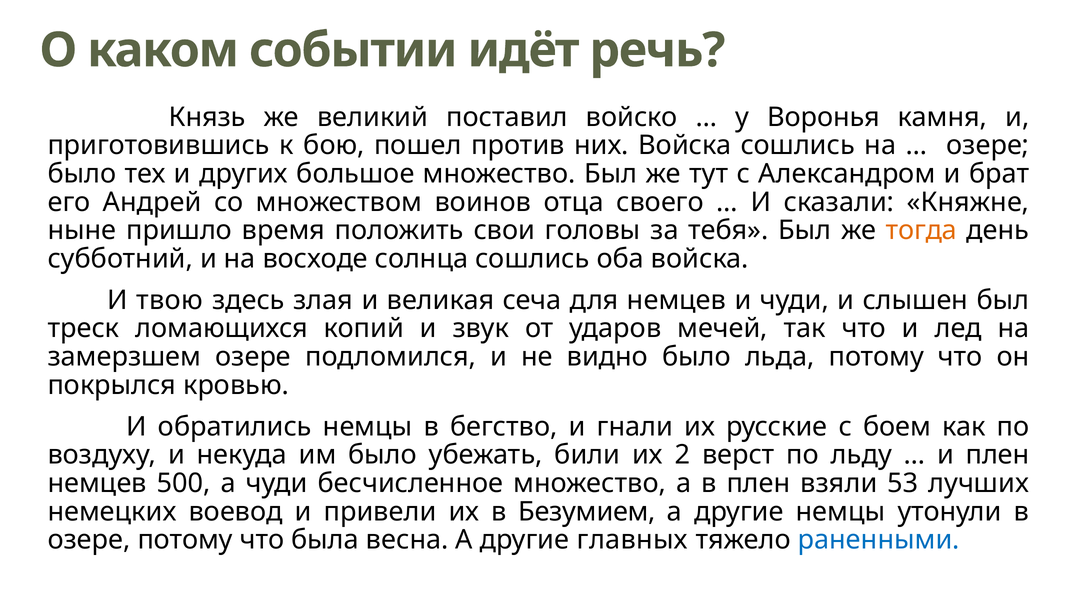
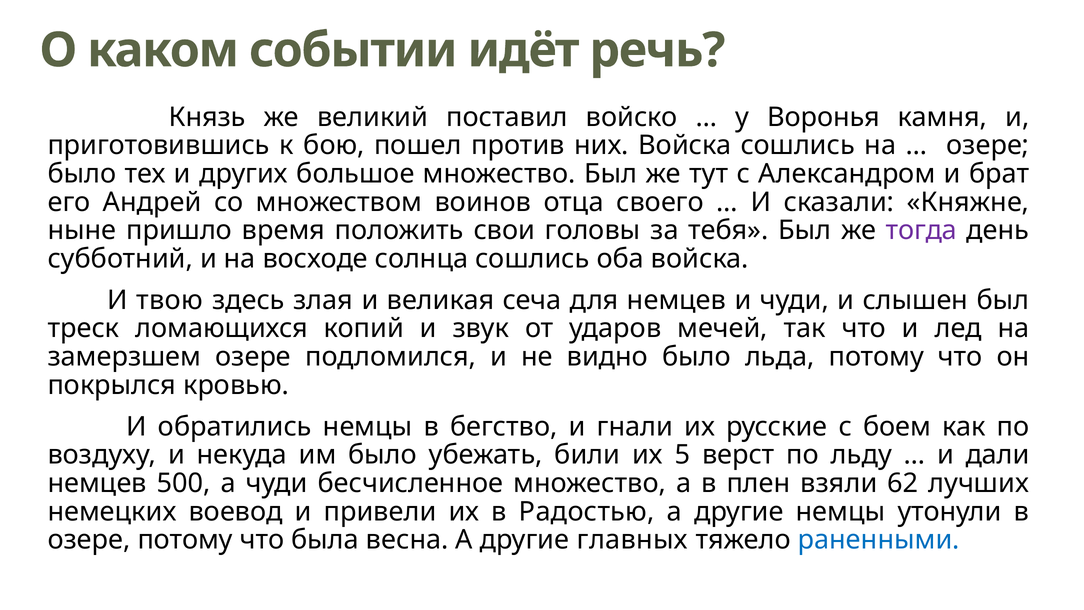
тогда colour: orange -> purple
2: 2 -> 5
и плен: плен -> дали
53: 53 -> 62
Безумием: Безумием -> Радостью
